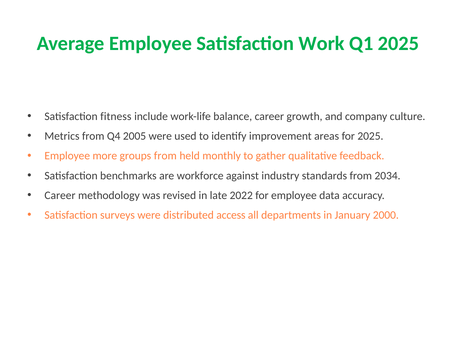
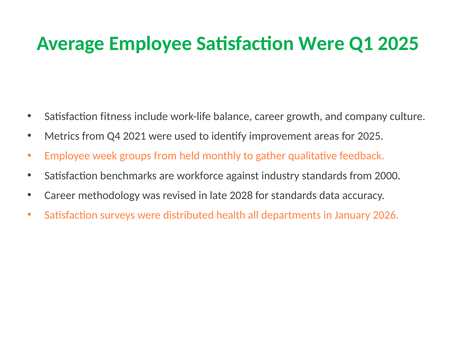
Satisfaction Work: Work -> Were
2005: 2005 -> 2021
more: more -> week
2034: 2034 -> 2000
2022: 2022 -> 2028
for employee: employee -> standards
access: access -> health
2000: 2000 -> 2026
